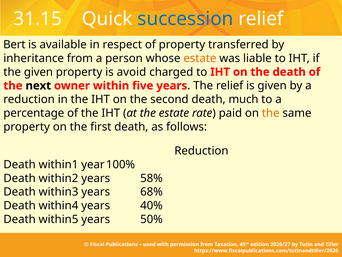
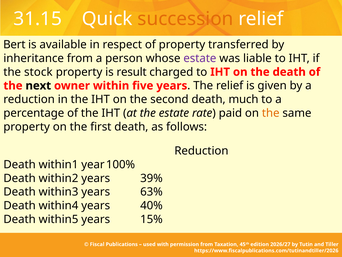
succession colour: blue -> orange
estate at (200, 58) colour: orange -> purple
the given: given -> stock
avoid: avoid -> result
58%: 58% -> 39%
68%: 68% -> 63%
50%: 50% -> 15%
